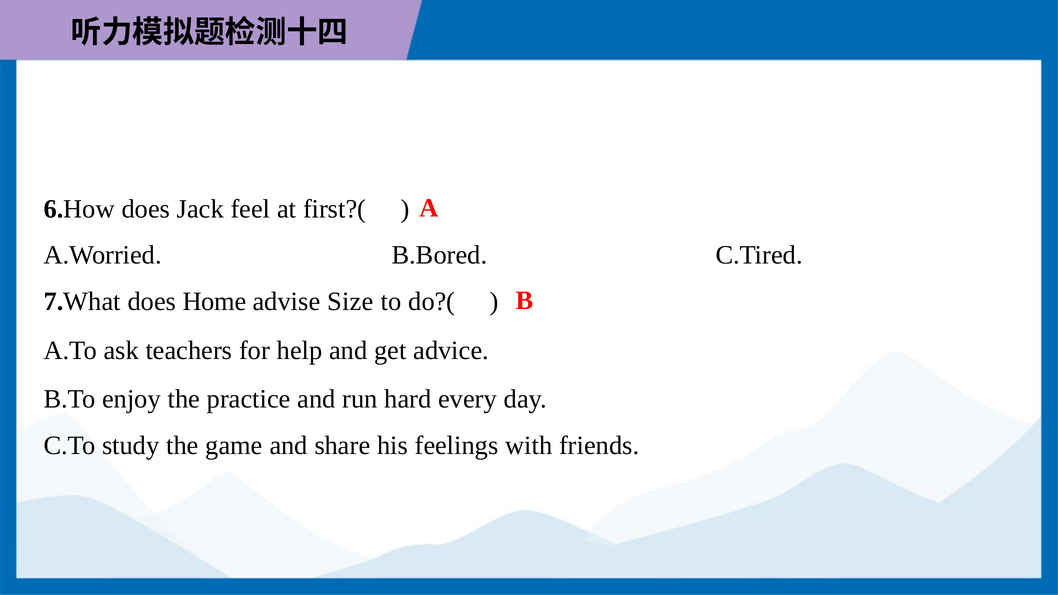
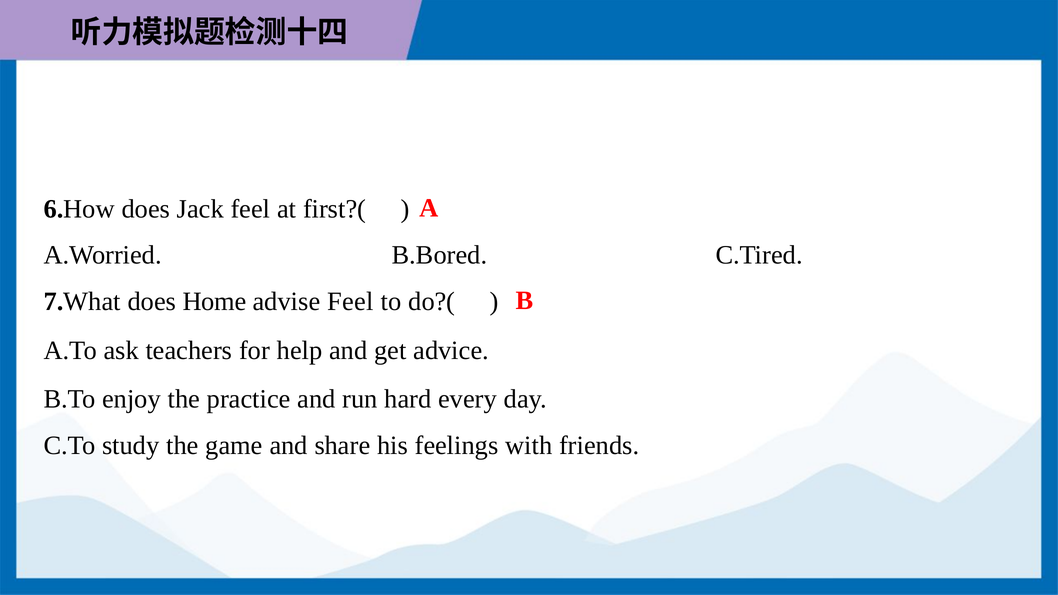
advise Size: Size -> Feel
